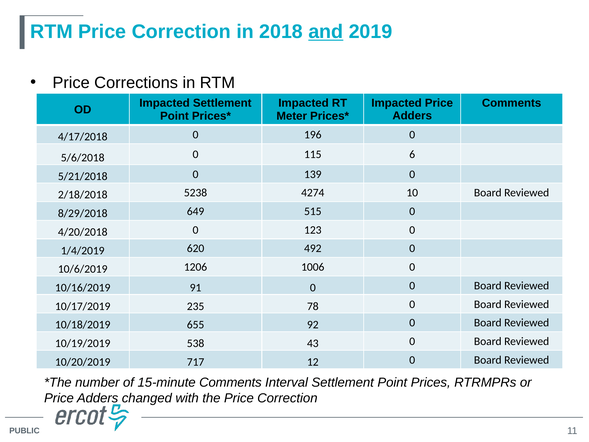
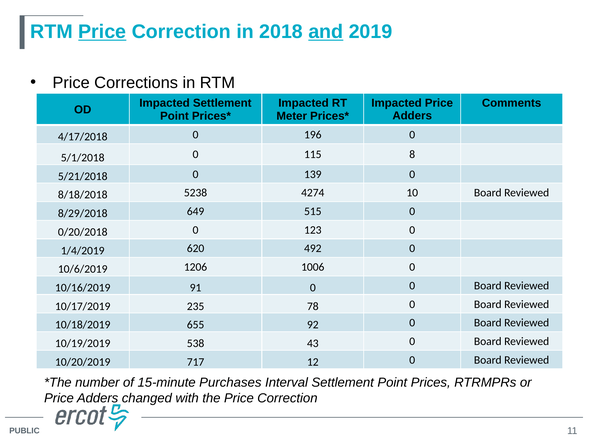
Price at (102, 32) underline: none -> present
5/6/2018: 5/6/2018 -> 5/1/2018
6: 6 -> 8
2/18/2018: 2/18/2018 -> 8/18/2018
4/20/2018: 4/20/2018 -> 0/20/2018
15-minute Comments: Comments -> Purchases
